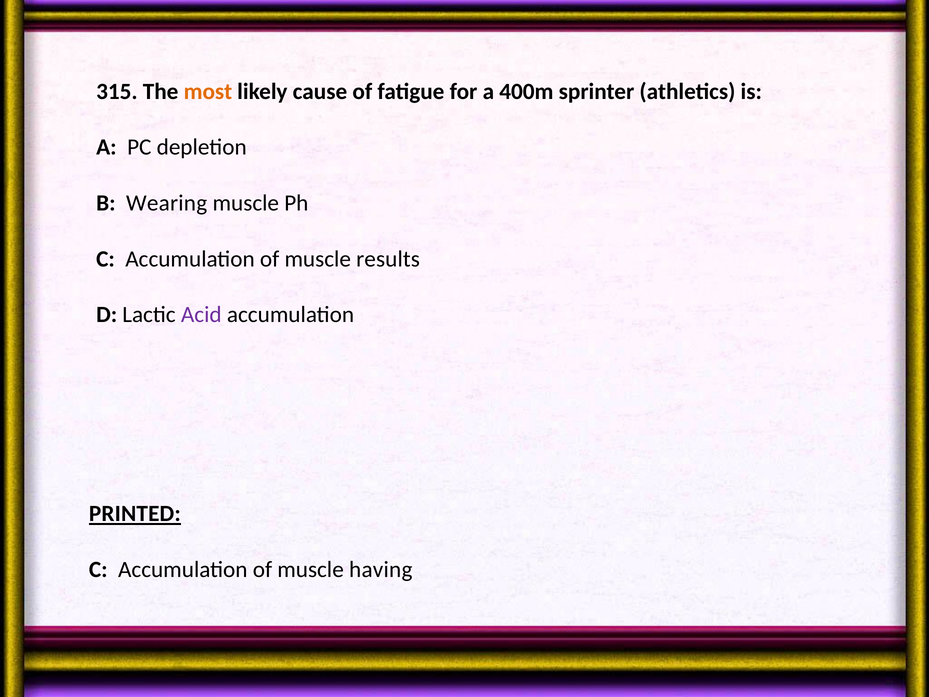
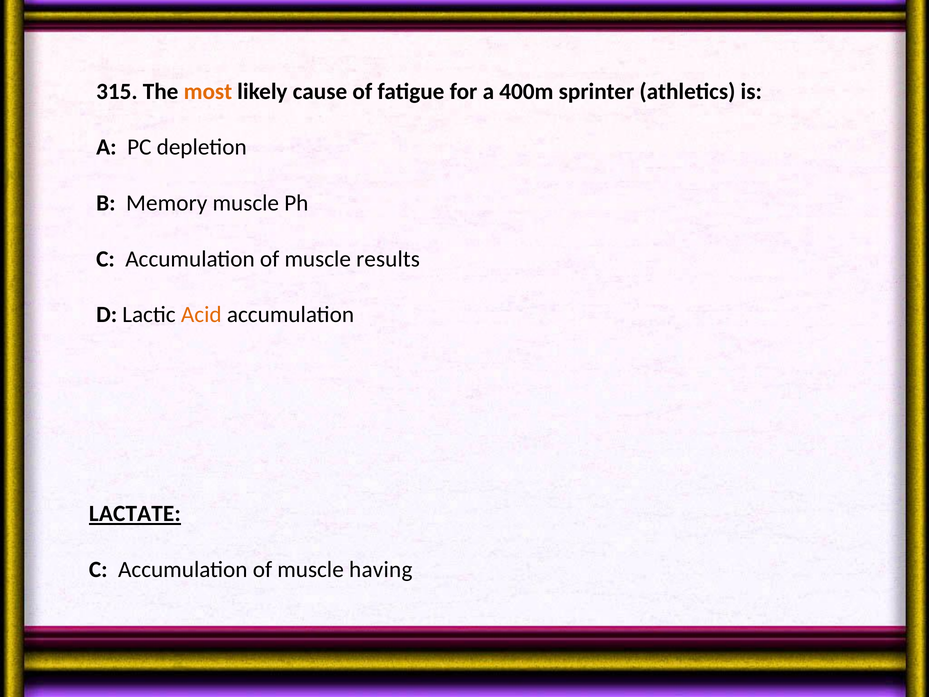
Wearing: Wearing -> Memory
Acid colour: purple -> orange
PRINTED: PRINTED -> LACTATE
